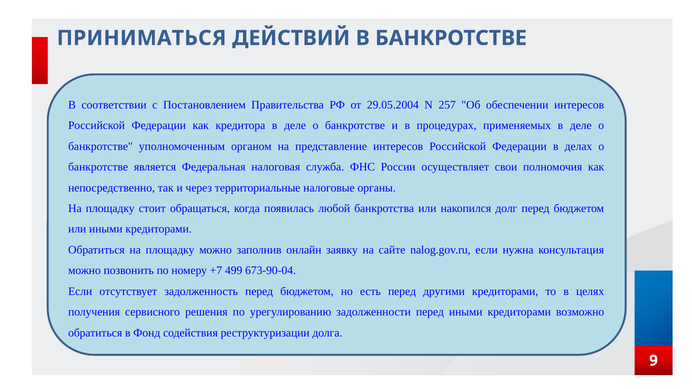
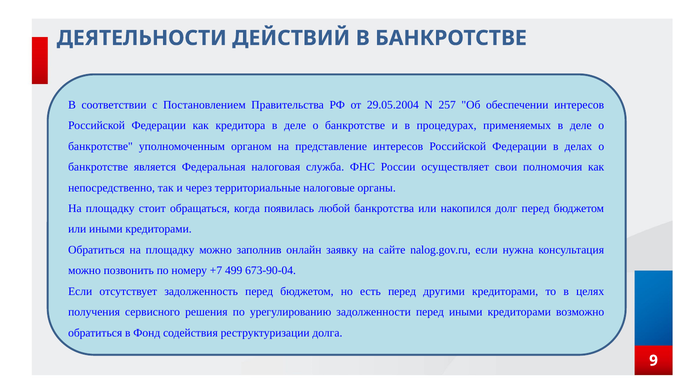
ПРИНИМАТЬСЯ: ПРИНИМАТЬСЯ -> ДЕЯТЕЛЬНОСТИ
